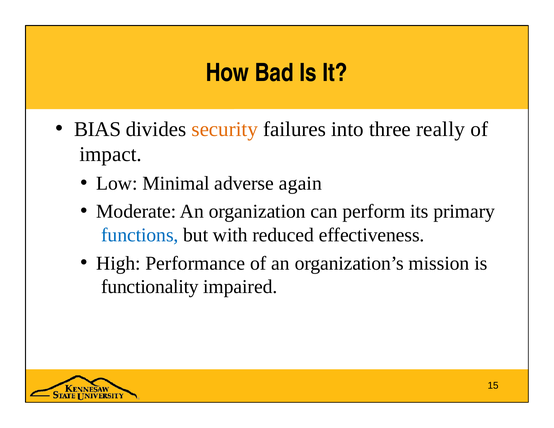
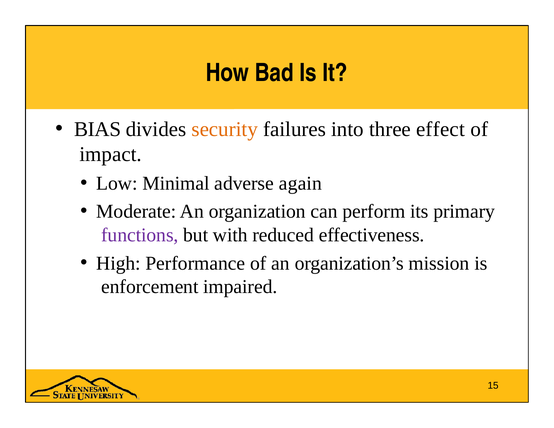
really: really -> effect
functions colour: blue -> purple
functionality: functionality -> enforcement
